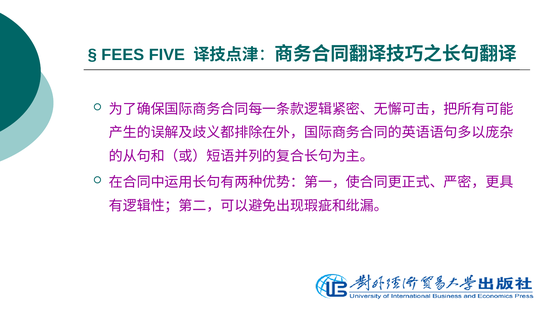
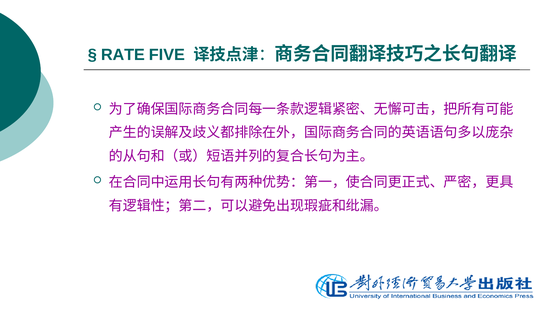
FEES: FEES -> RATE
